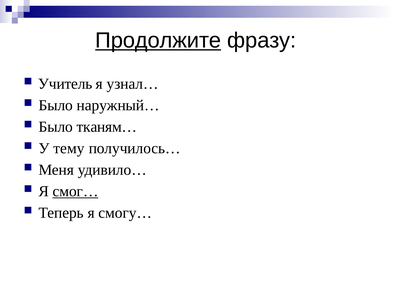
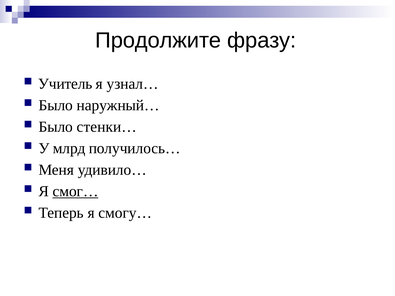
Продолжите underline: present -> none
тканям…: тканям… -> стенки…
тему: тему -> млрд
